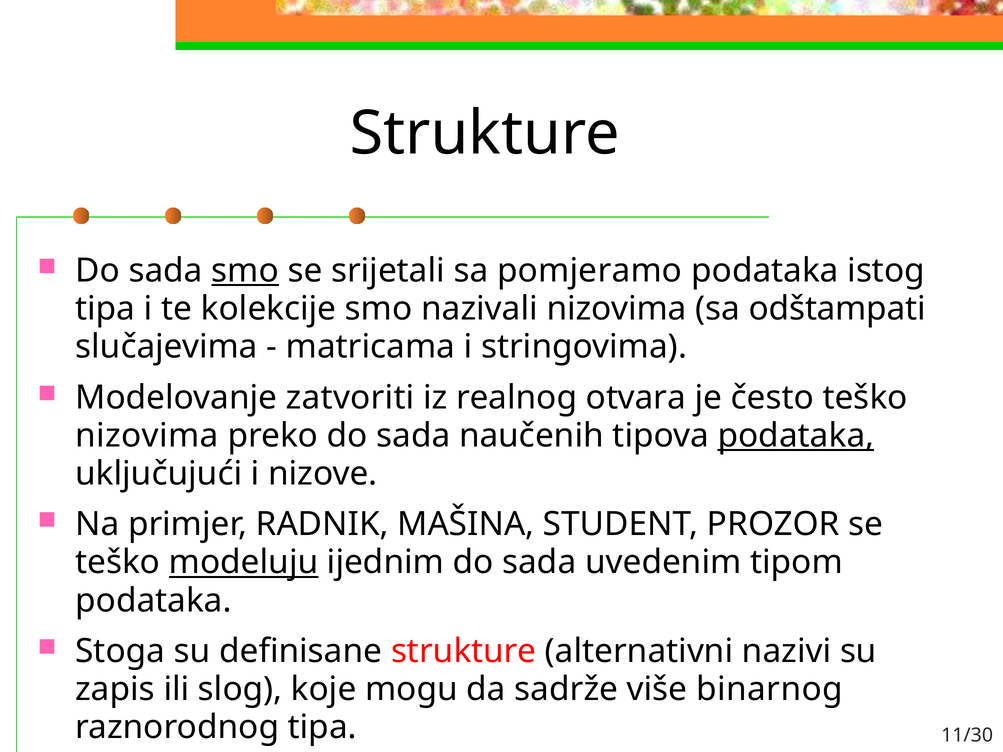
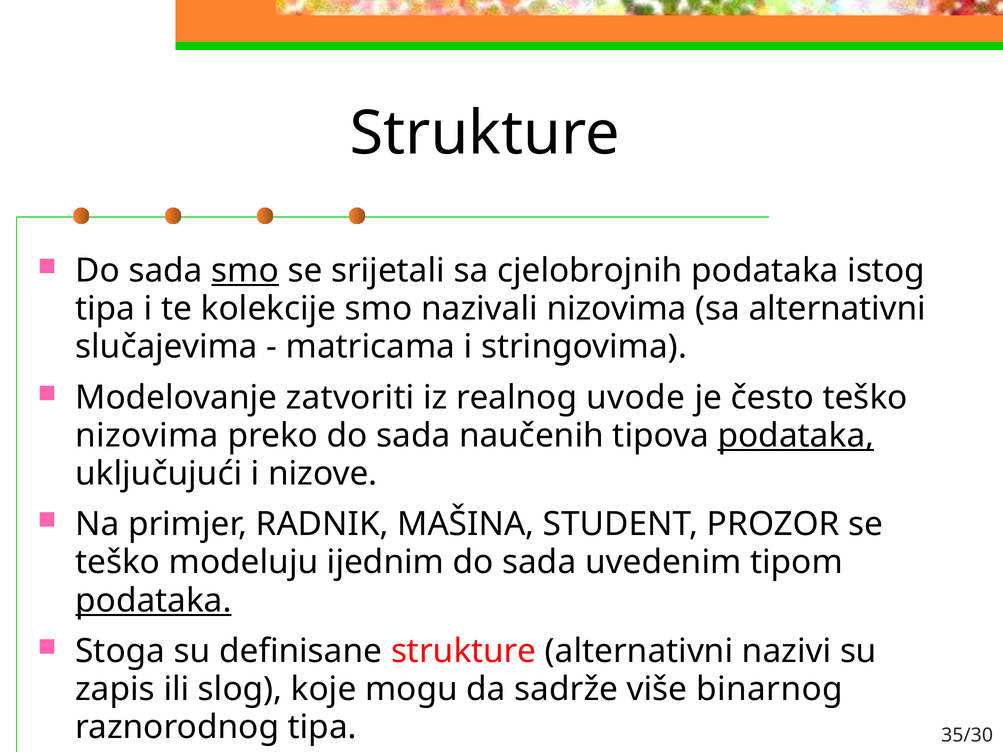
pomjeramo: pomjeramo -> cjelobrojnih
sa odštampati: odštampati -> alternativni
otvara: otvara -> uvode
modeluju underline: present -> none
podataka at (153, 601) underline: none -> present
11/30: 11/30 -> 35/30
